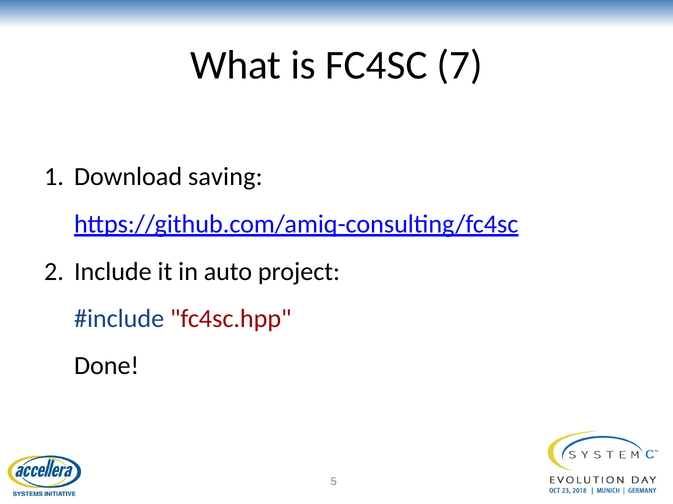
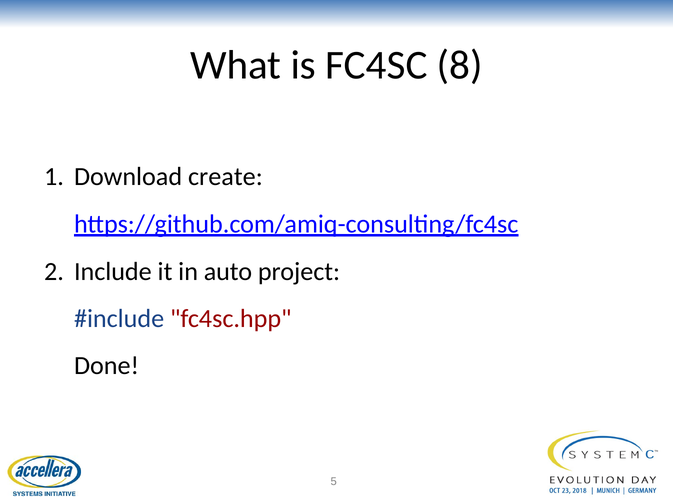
7: 7 -> 8
saving: saving -> create
